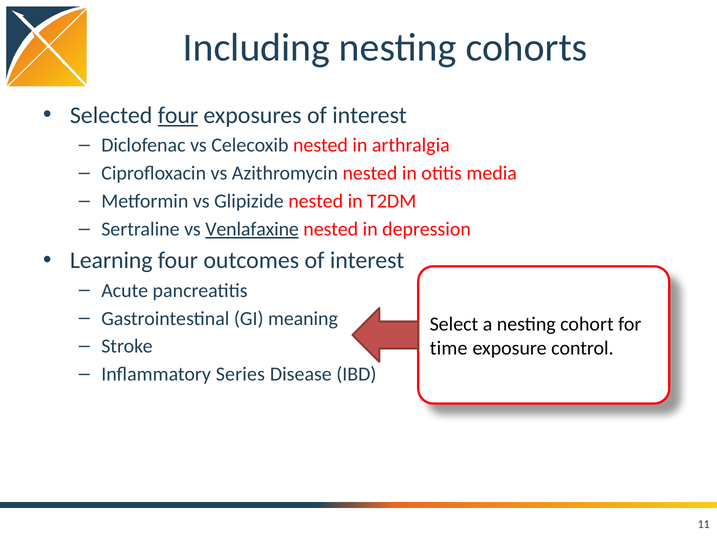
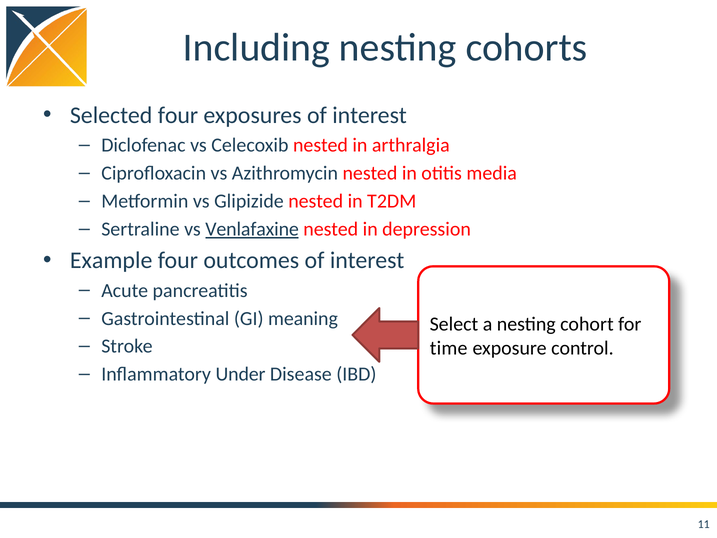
four at (178, 115) underline: present -> none
Learning: Learning -> Example
Series: Series -> Under
